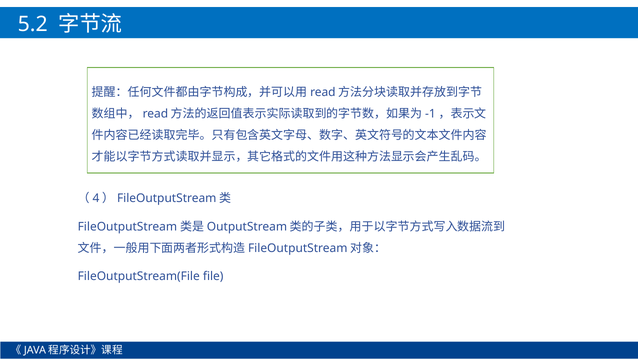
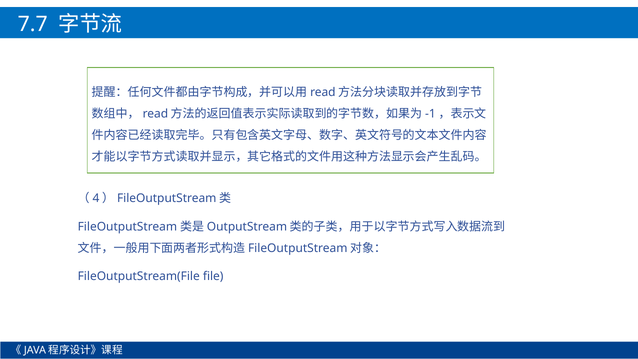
5.2: 5.2 -> 7.7
